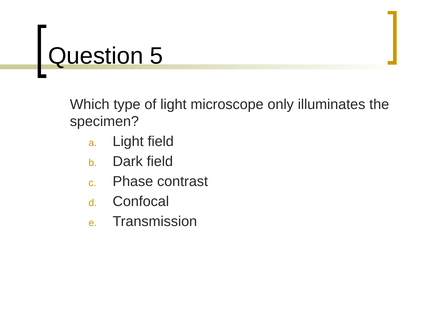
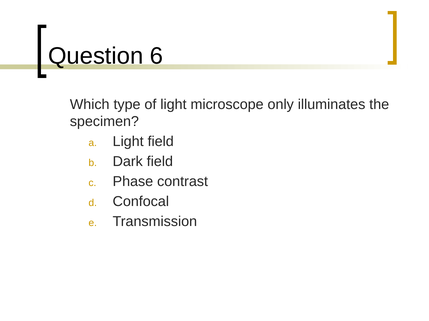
5: 5 -> 6
